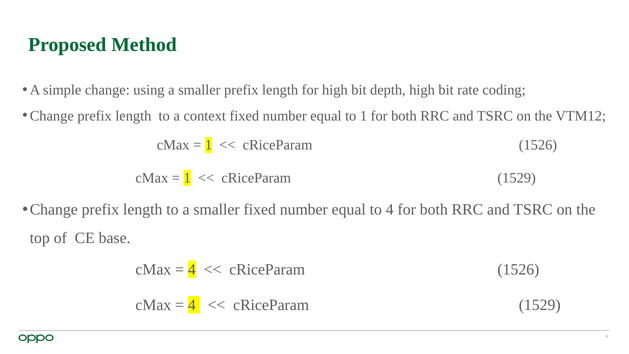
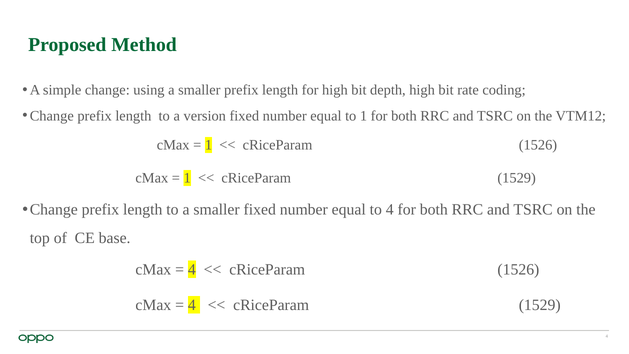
context: context -> version
